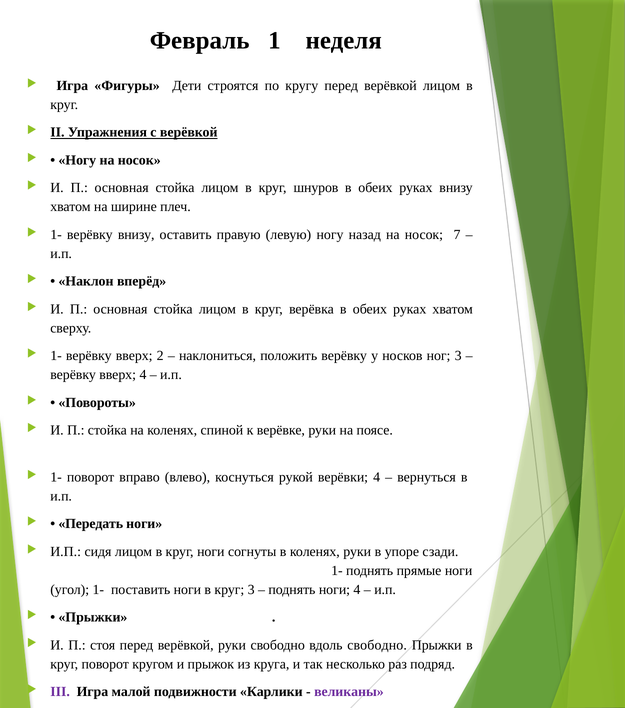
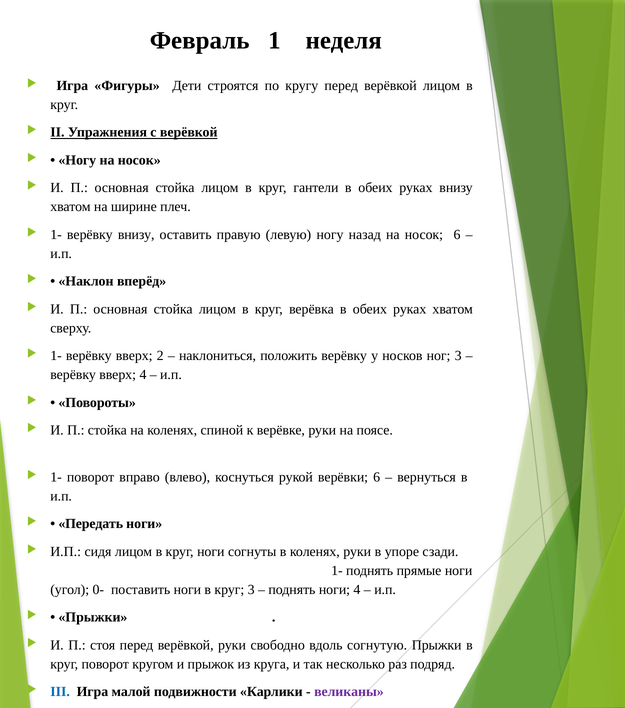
шнуров: шнуров -> гантели
носок 7: 7 -> 6
верёвки 4: 4 -> 6
угол 1-: 1- -> 0-
вдоль свободно: свободно -> согнутую
III colour: purple -> blue
